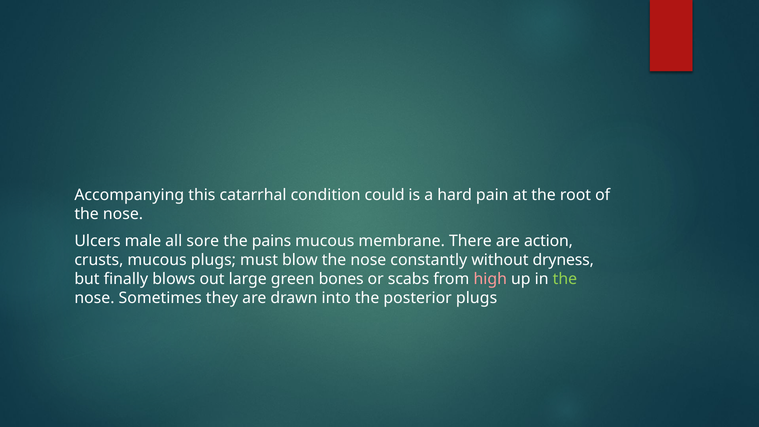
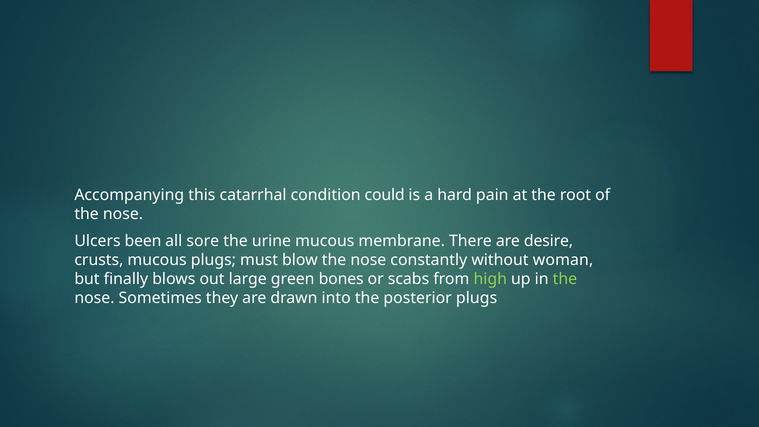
male: male -> been
pains: pains -> urine
action: action -> desire
dryness: dryness -> woman
high colour: pink -> light green
